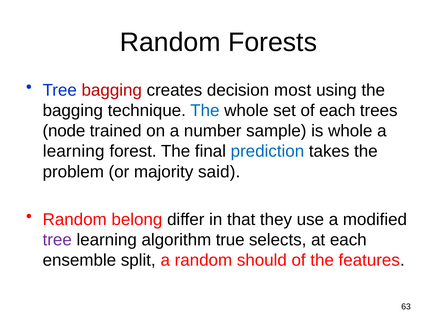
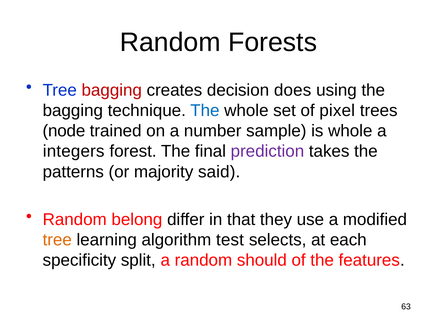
most: most -> does
of each: each -> pixel
learning at (74, 151): learning -> integers
prediction colour: blue -> purple
problem: problem -> patterns
tree at (57, 240) colour: purple -> orange
true: true -> test
ensemble: ensemble -> specificity
